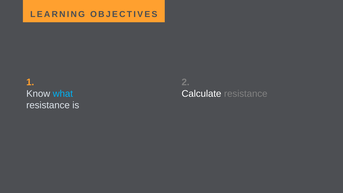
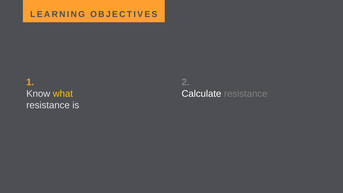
what colour: light blue -> yellow
